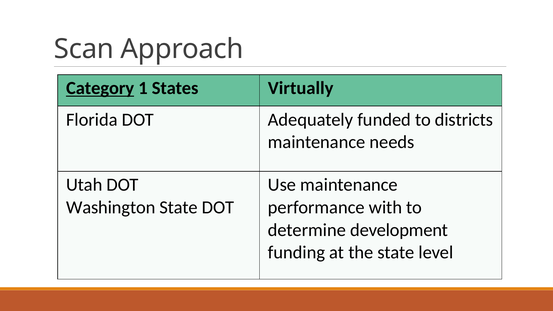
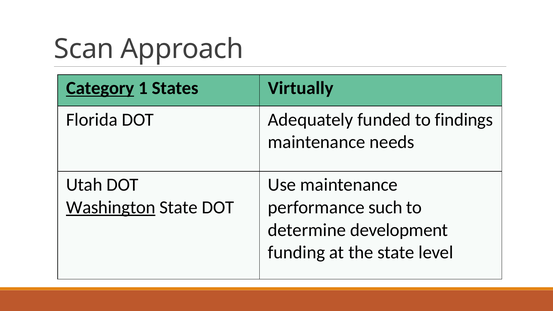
districts: districts -> findings
Washington underline: none -> present
with: with -> such
